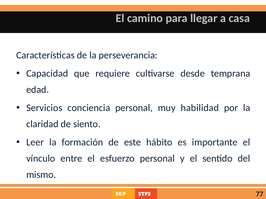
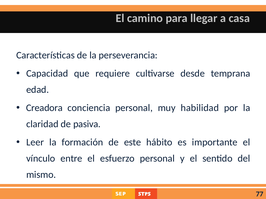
Servicios: Servicios -> Creadora
siento: siento -> pasiva
